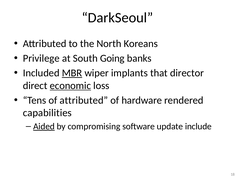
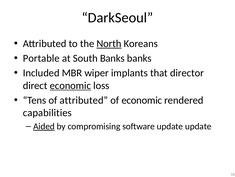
North underline: none -> present
Privilege: Privilege -> Portable
South Going: Going -> Banks
MBR underline: present -> none
of hardware: hardware -> economic
update include: include -> update
